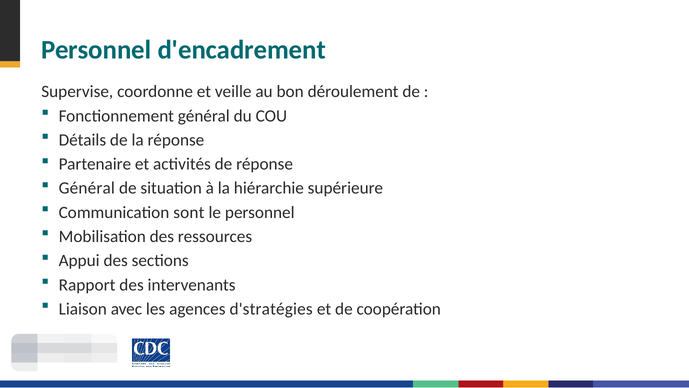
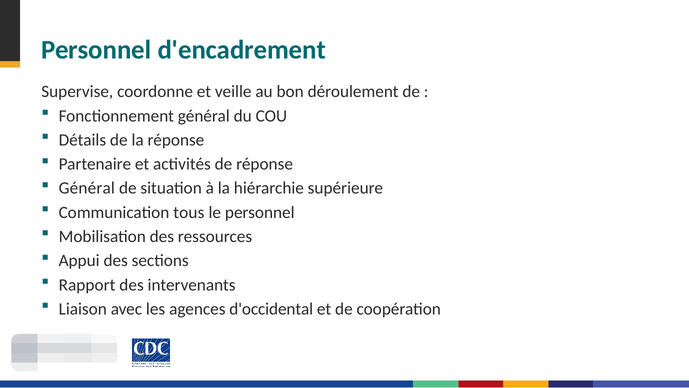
sont: sont -> tous
d'stratégies: d'stratégies -> d'occidental
